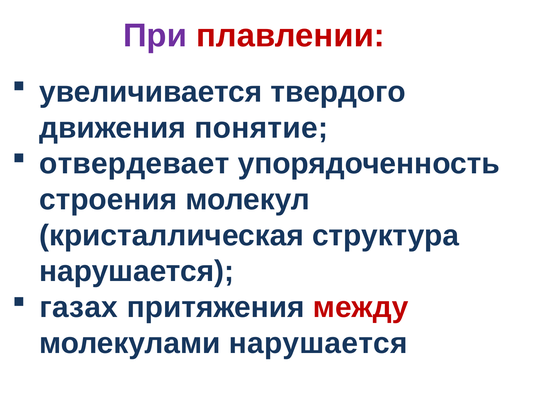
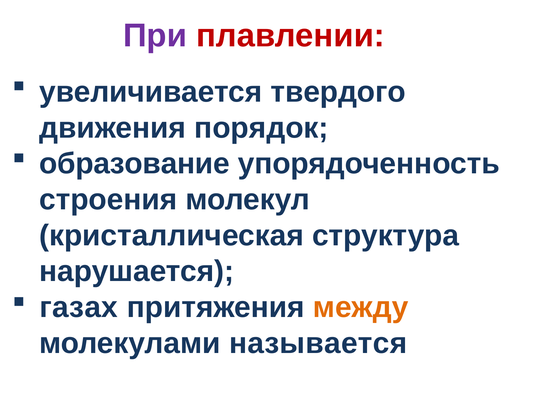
понятие: понятие -> порядок
отвердевает: отвердевает -> образование
между colour: red -> orange
молекулами нарушается: нарушается -> называется
